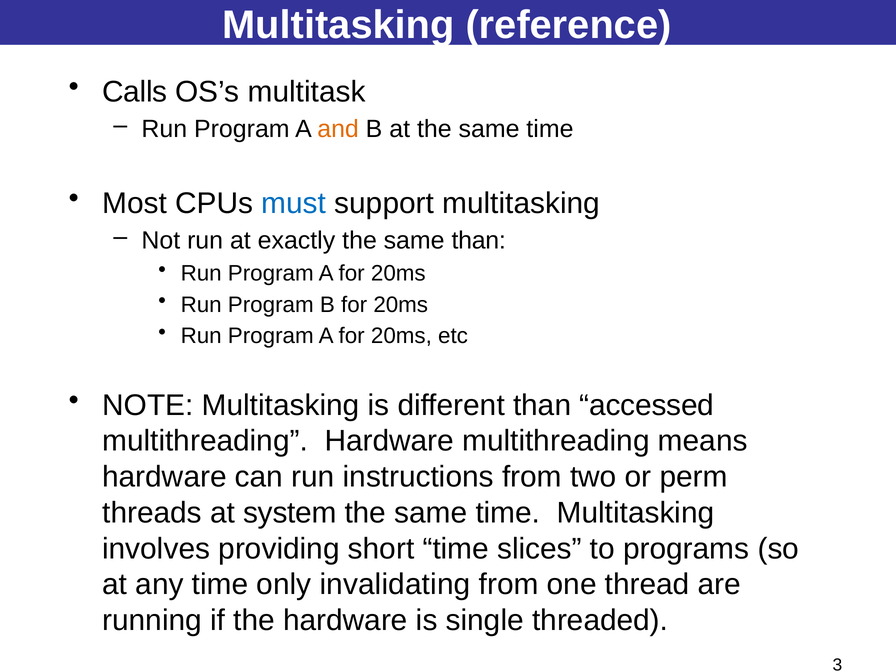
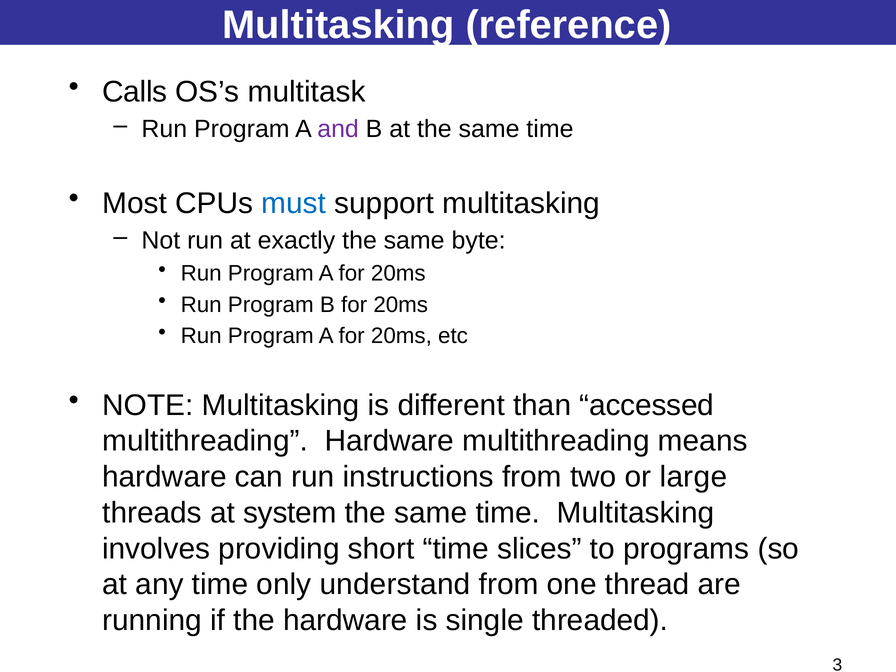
and colour: orange -> purple
same than: than -> byte
perm: perm -> large
invalidating: invalidating -> understand
